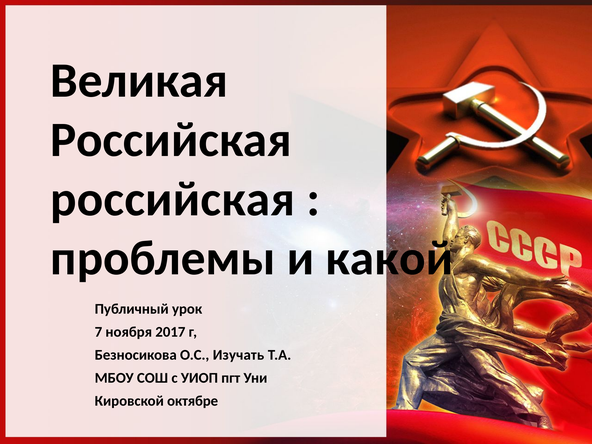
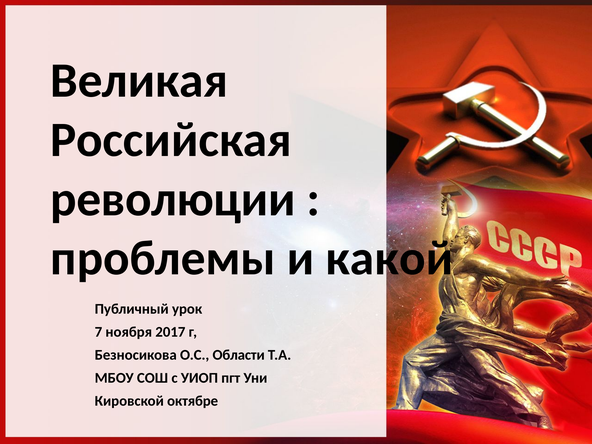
российская at (173, 199): российская -> революции
Изучать: Изучать -> Области
